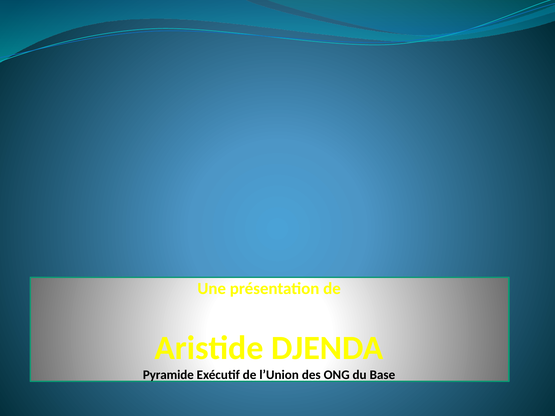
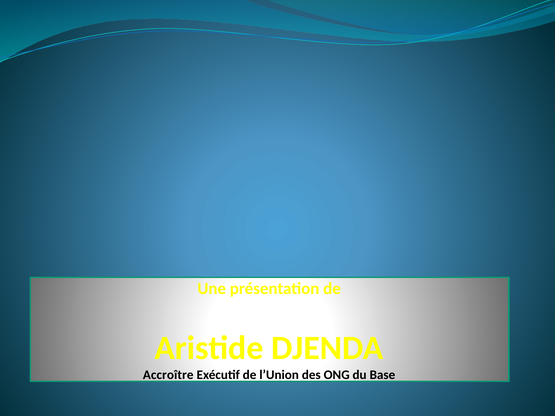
Pyramide: Pyramide -> Accroître
